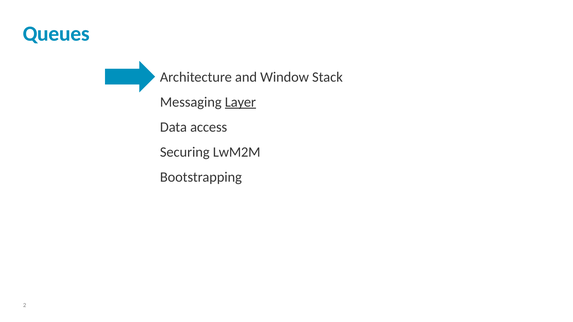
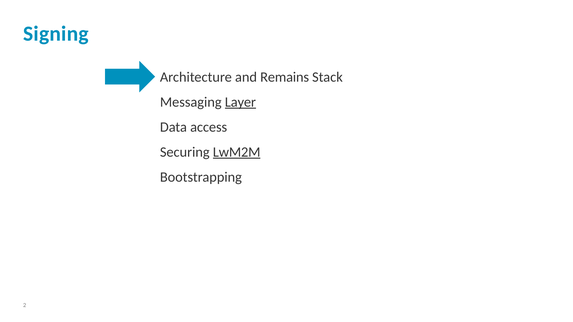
Queues: Queues -> Signing
Window: Window -> Remains
LwM2M underline: none -> present
